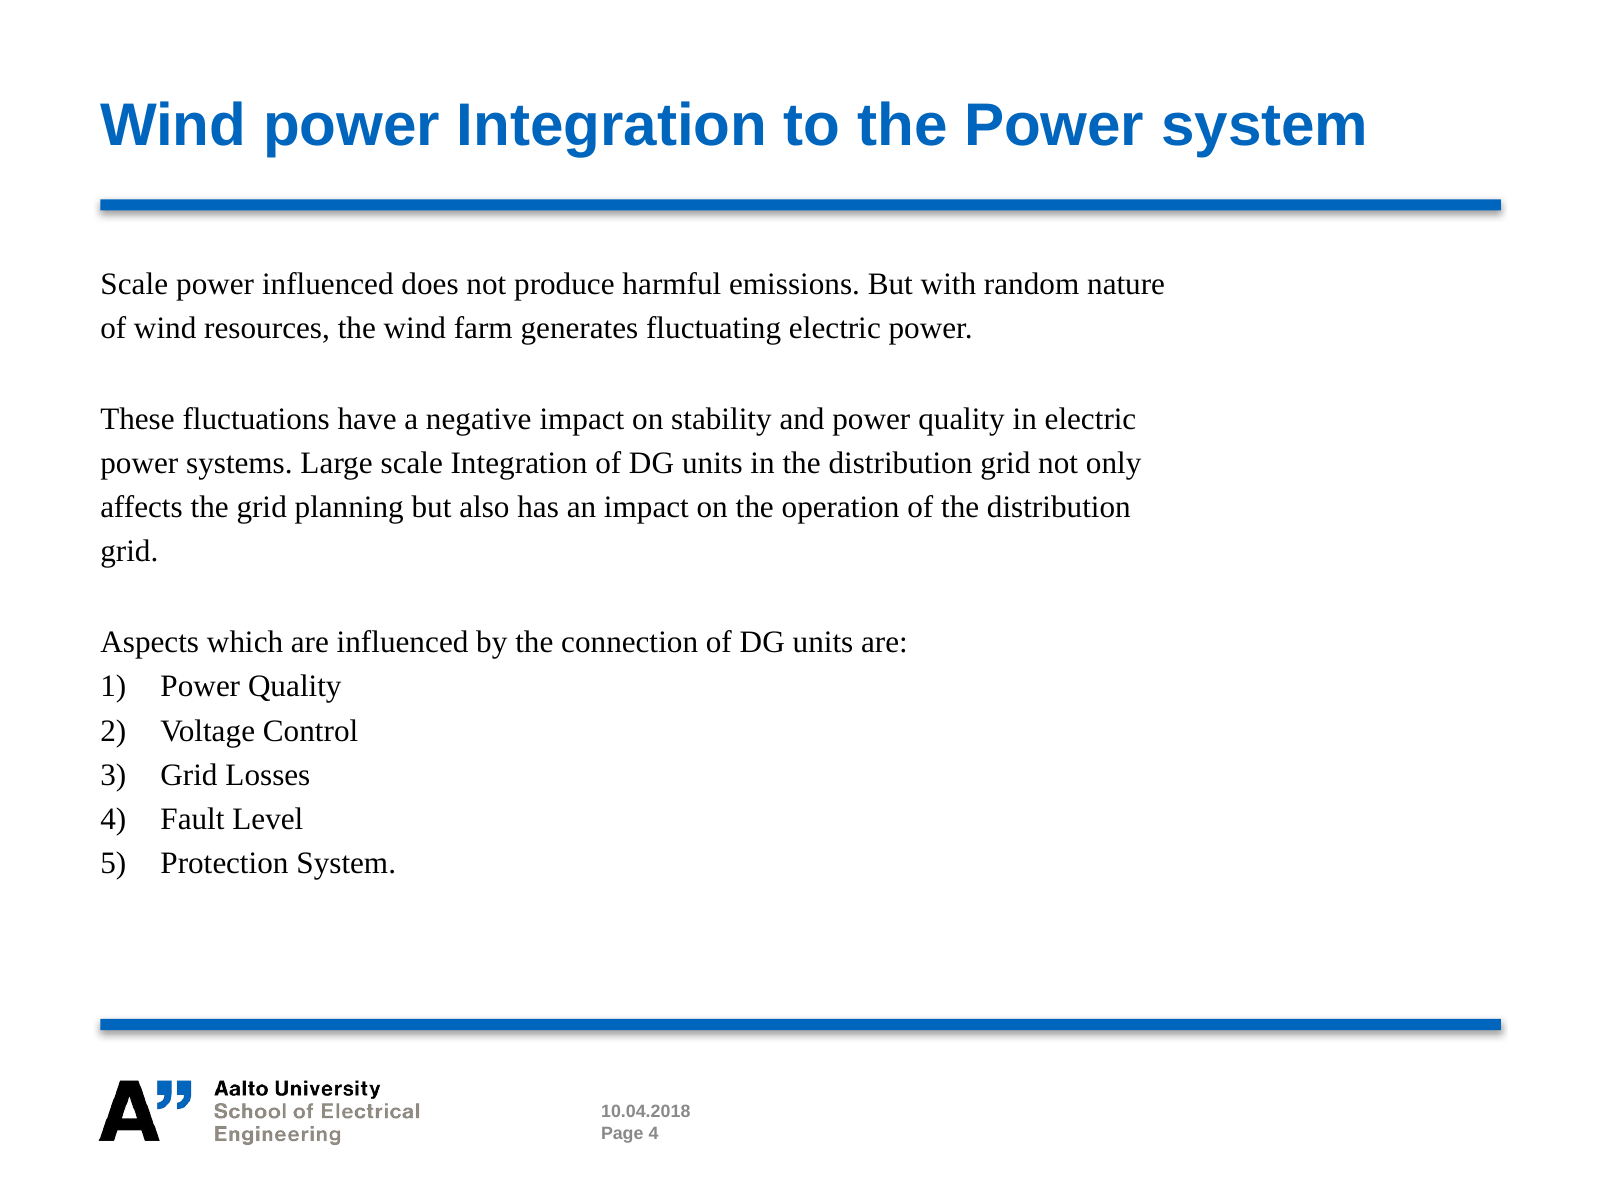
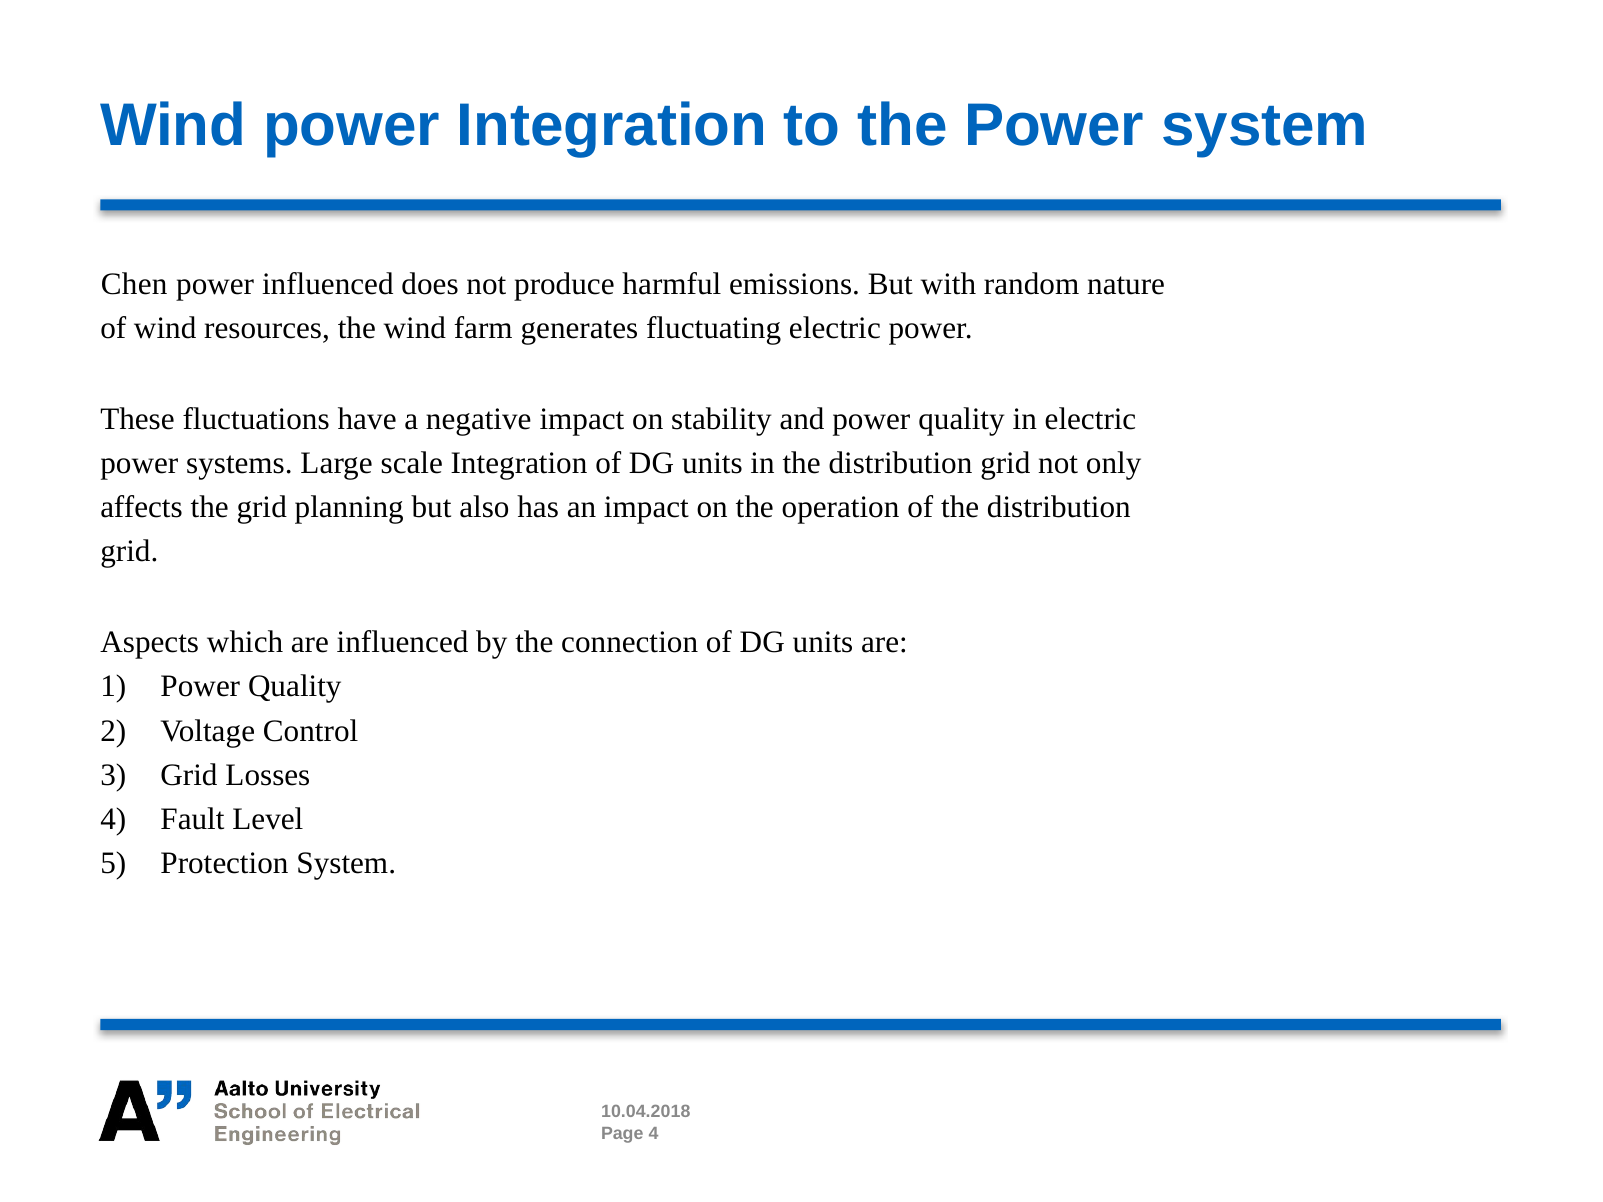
Scale at (134, 284): Scale -> Chen
